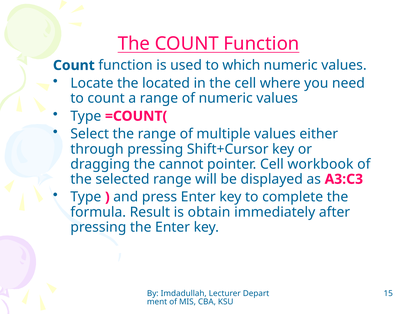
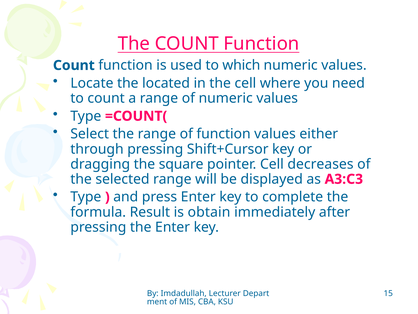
of multiple: multiple -> function
cannot: cannot -> square
workbook: workbook -> decreases
